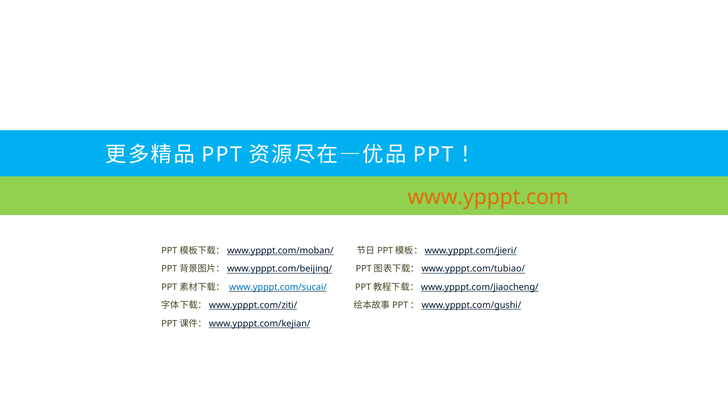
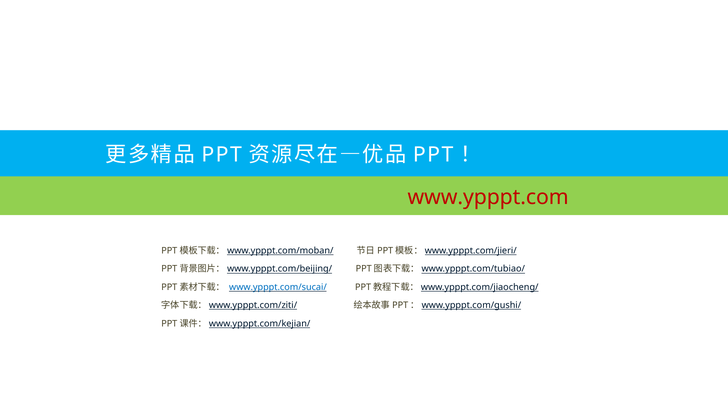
www.ypppt.com colour: orange -> red
